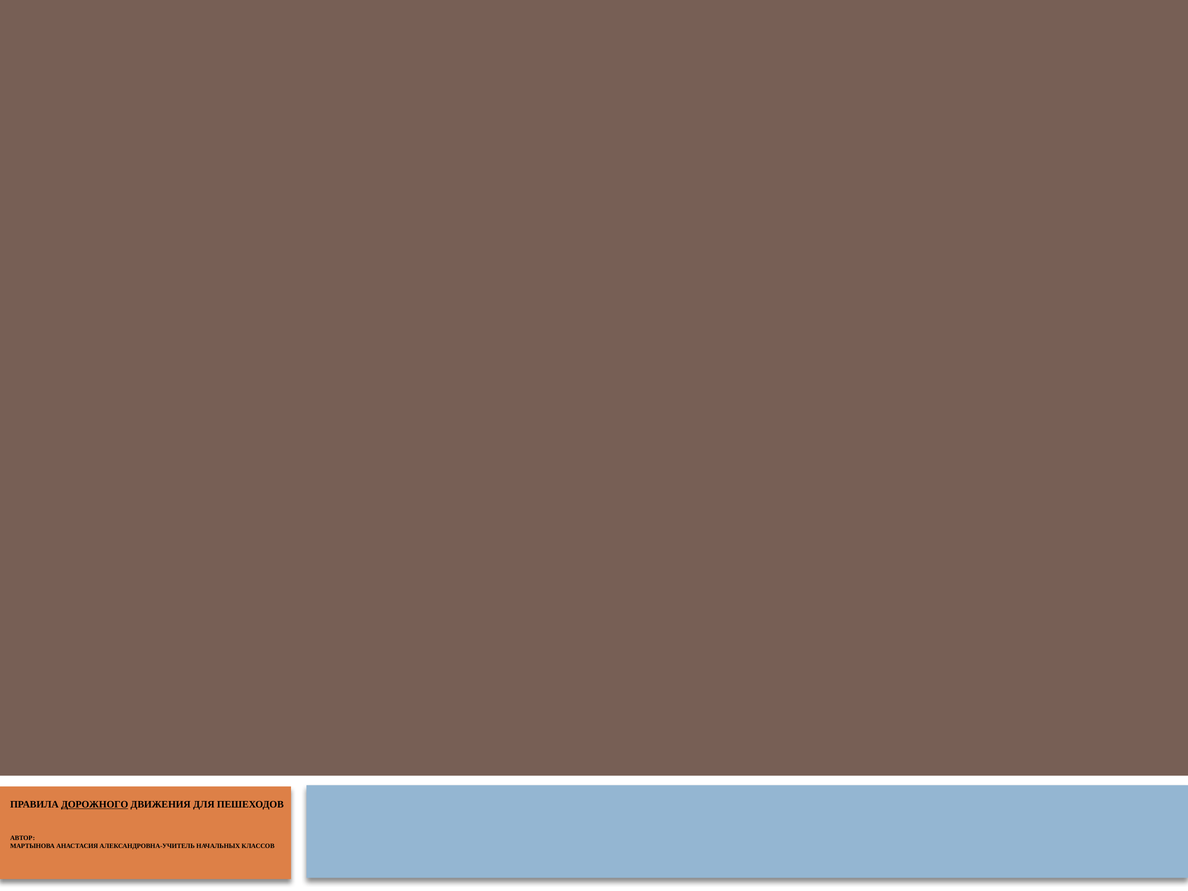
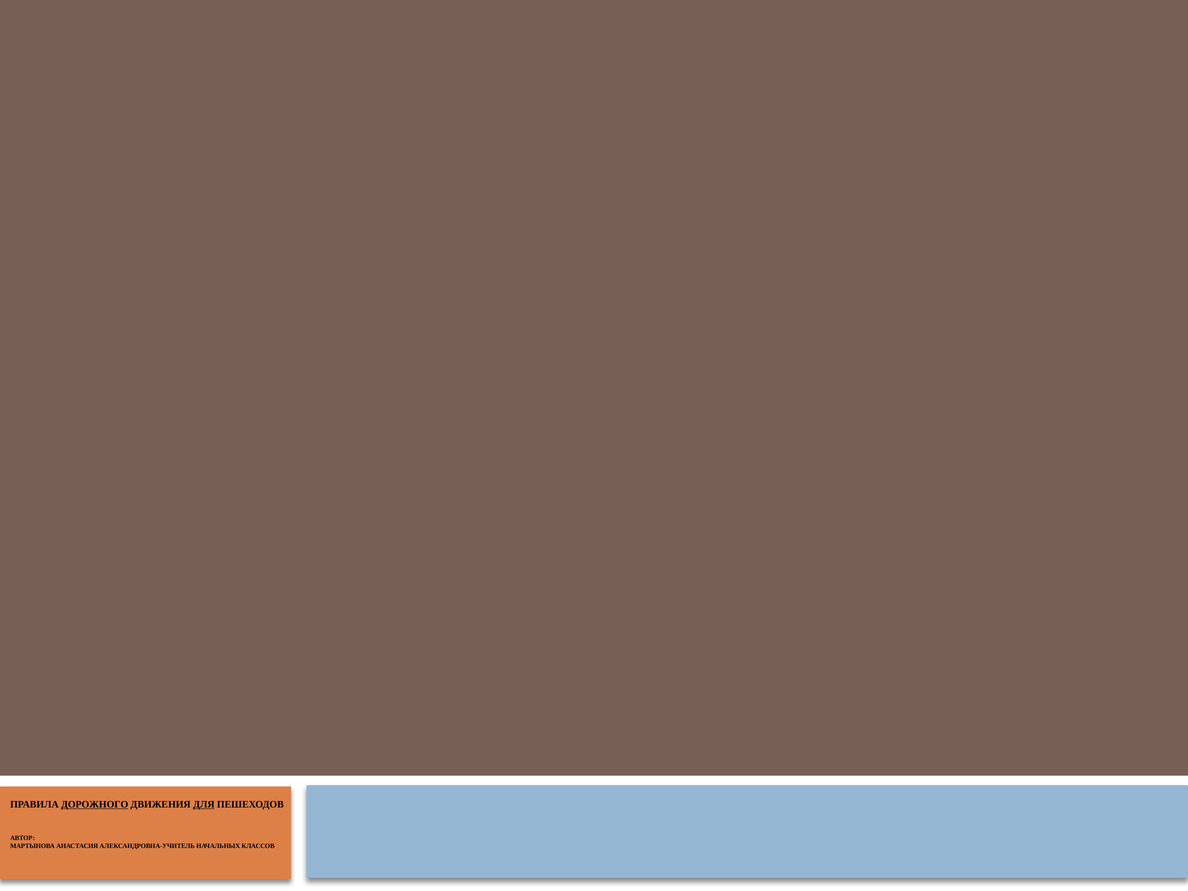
ДЛЯ underline: none -> present
